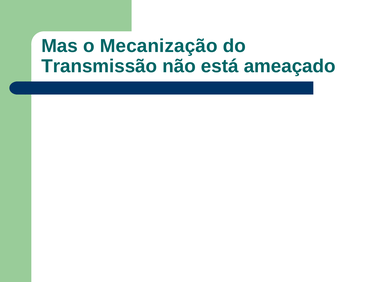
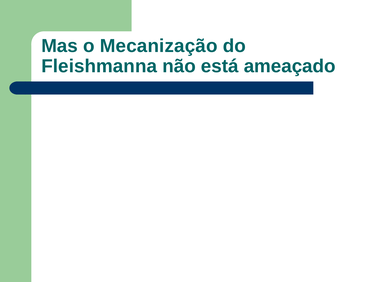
Transmissão: Transmissão -> Fleishmanna
